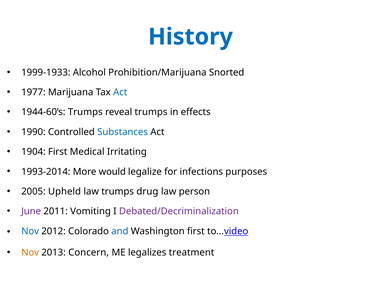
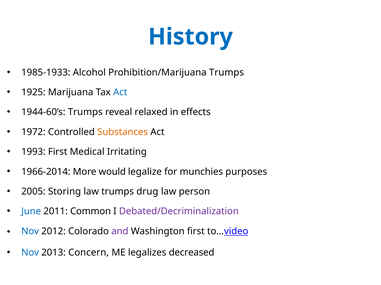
1999-1933: 1999-1933 -> 1985-1933
Prohibition/Marijuana Snorted: Snorted -> Trumps
1977: 1977 -> 1925
reveal trumps: trumps -> relaxed
1990: 1990 -> 1972
Substances colour: blue -> orange
1904: 1904 -> 1993
1993-2014: 1993-2014 -> 1966-2014
infections: infections -> munchies
Upheld: Upheld -> Storing
June colour: purple -> blue
Vomiting: Vomiting -> Common
and colour: blue -> purple
Nov at (30, 253) colour: orange -> blue
treatment: treatment -> decreased
